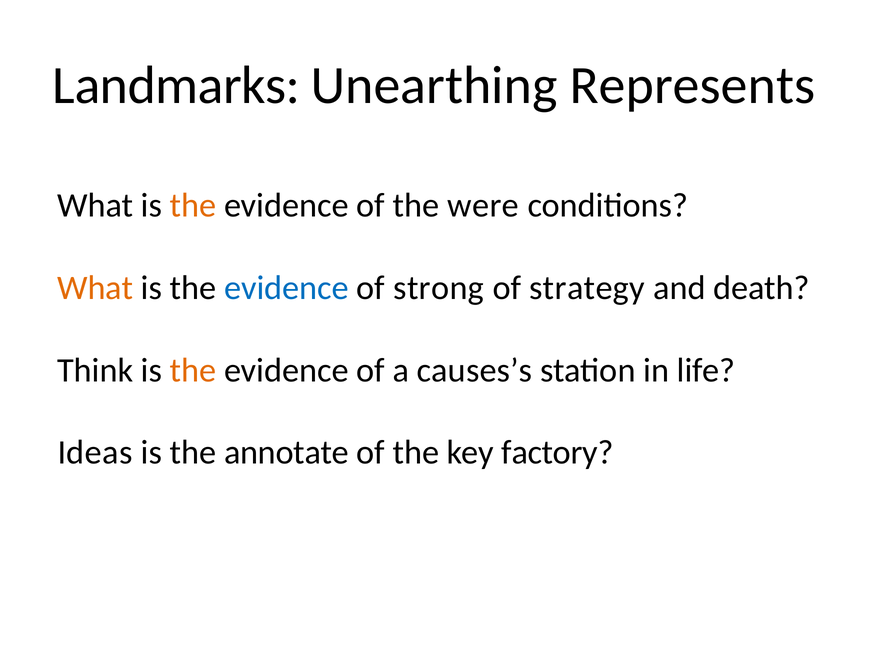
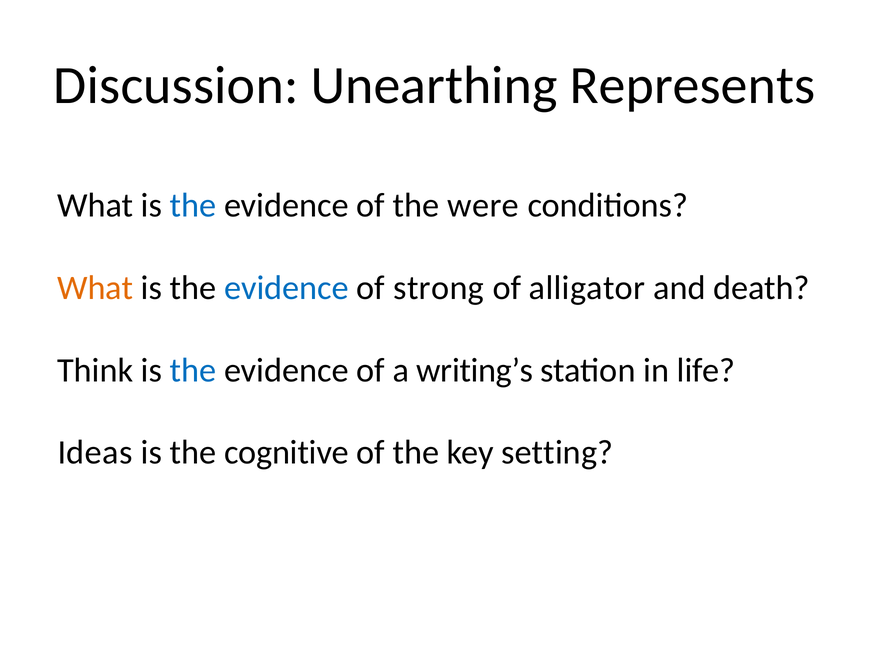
Landmarks: Landmarks -> Discussion
the at (193, 205) colour: orange -> blue
strategy: strategy -> alligator
the at (193, 370) colour: orange -> blue
causes’s: causes’s -> writing’s
annotate: annotate -> cognitive
factory: factory -> setting
